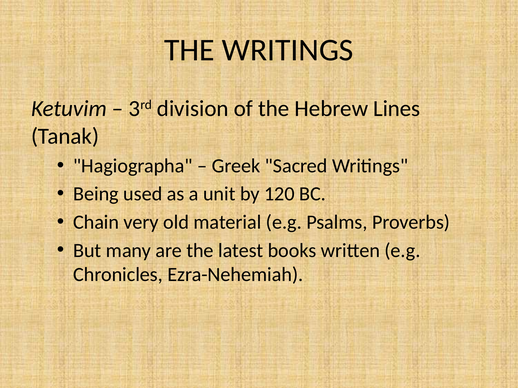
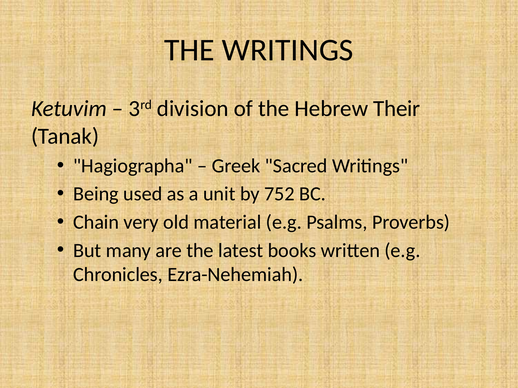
Lines: Lines -> Their
120: 120 -> 752
